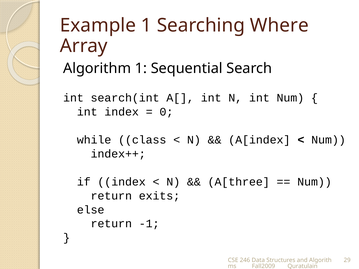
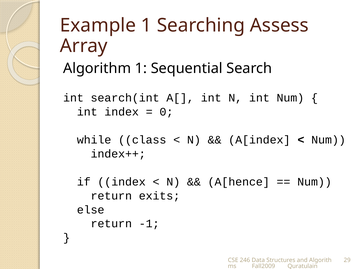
Where: Where -> Assess
A[three: A[three -> A[hence
